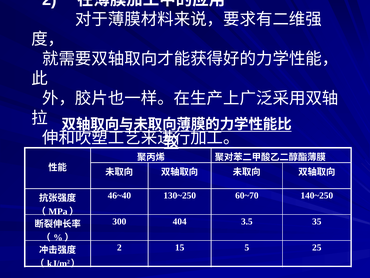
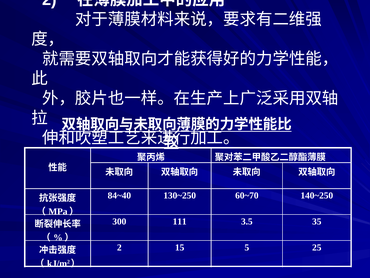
46~40: 46~40 -> 84~40
404: 404 -> 111
